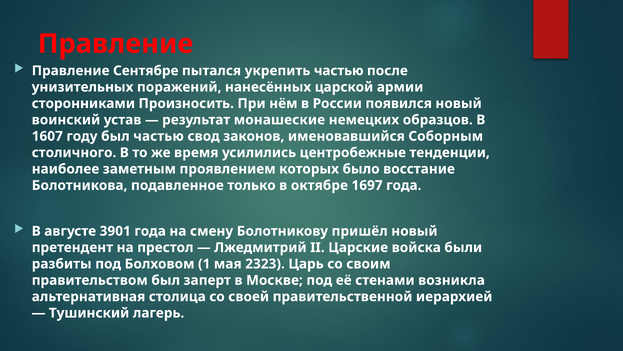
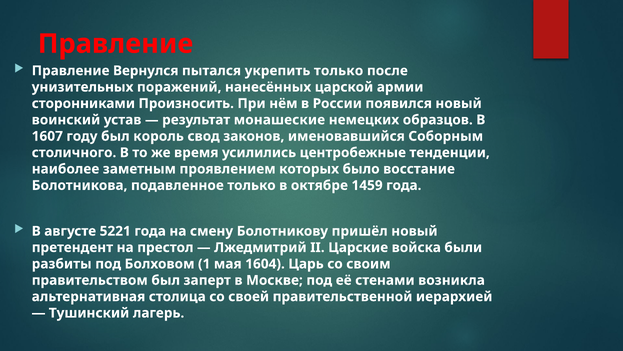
Сентябре: Сентябре -> Вернулся
укрепить частью: частью -> только
был частью: частью -> король
1697: 1697 -> 1459
3901: 3901 -> 5221
2323: 2323 -> 1604
